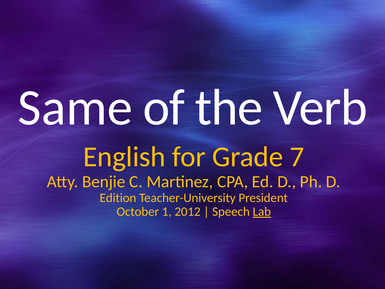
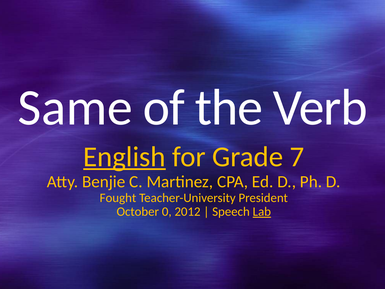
English underline: none -> present
Edition: Edition -> Fought
1: 1 -> 0
